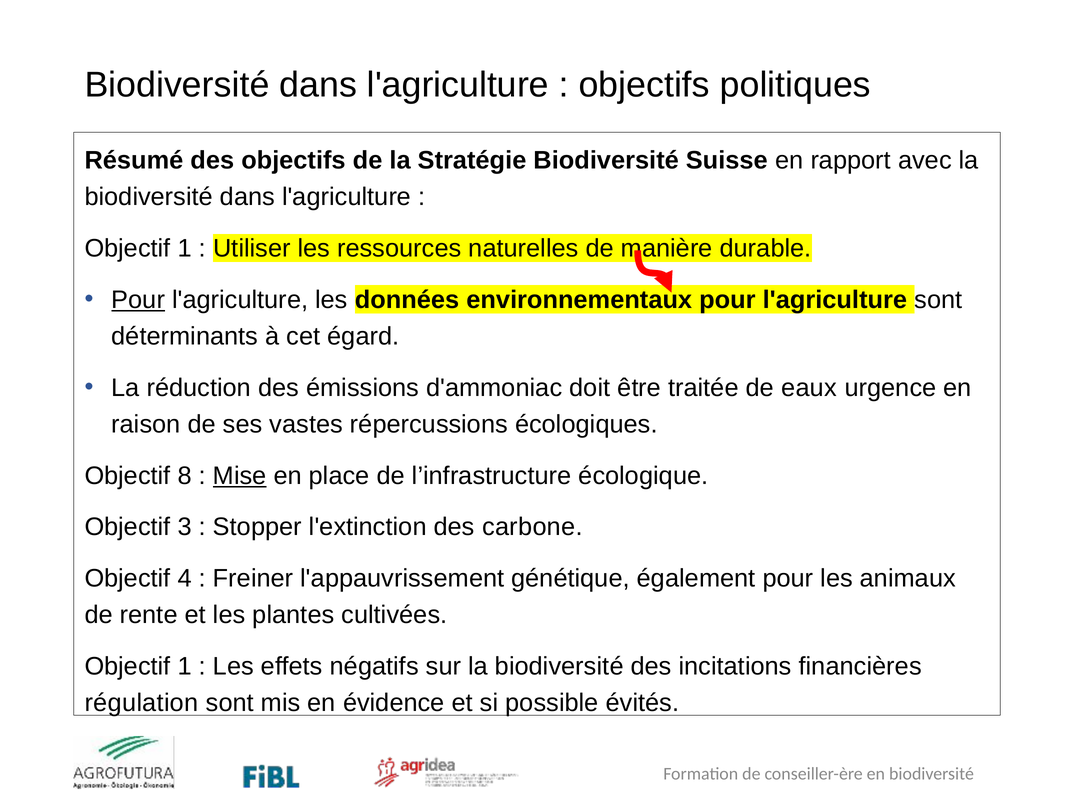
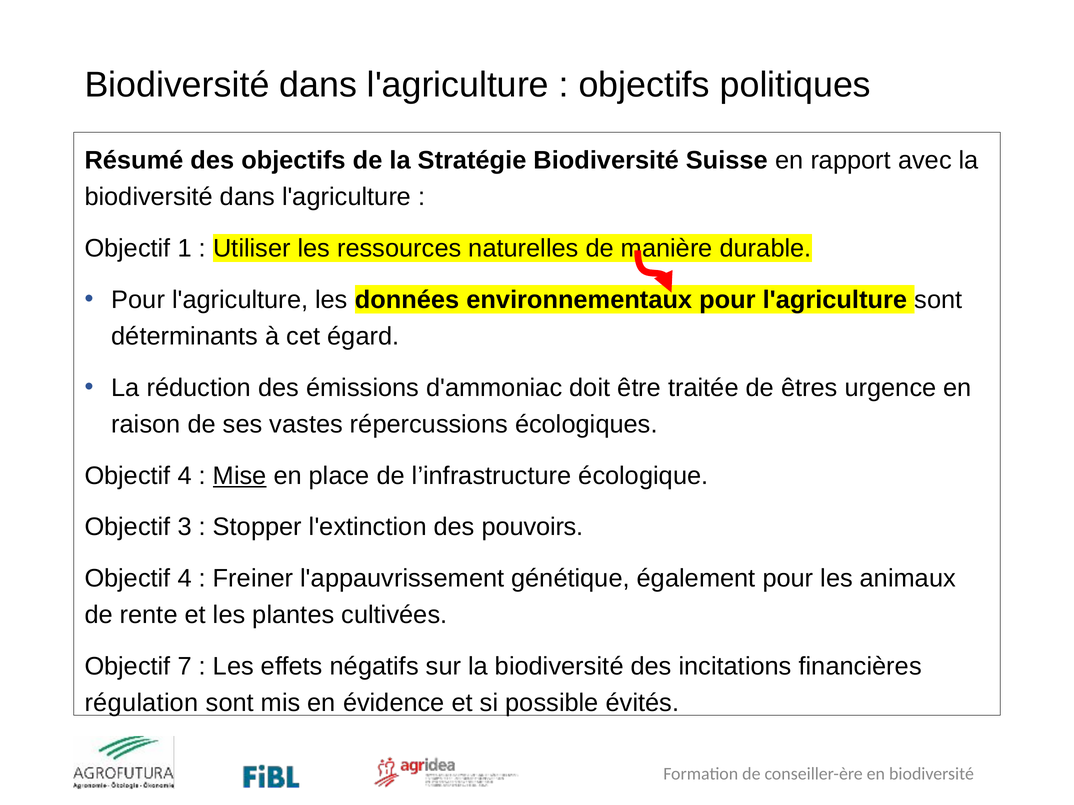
Pour at (138, 300) underline: present -> none
eaux: eaux -> êtres
8 at (185, 476): 8 -> 4
carbone: carbone -> pouvoirs
1 at (185, 667): 1 -> 7
